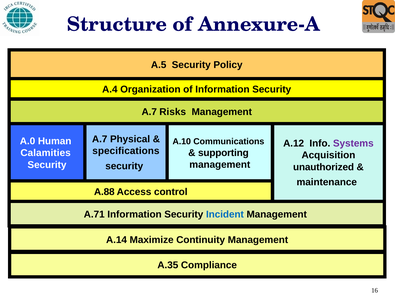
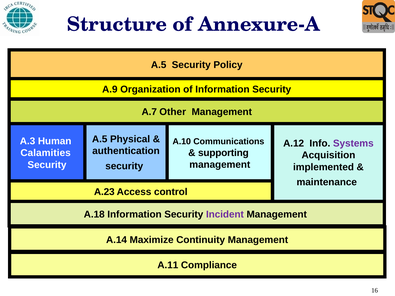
A.4: A.4 -> A.9
Risks: Risks -> Other
A.7 at (100, 139): A.7 -> A.5
A.0: A.0 -> A.3
specifications: specifications -> authentication
unauthorized: unauthorized -> implemented
A.88: A.88 -> A.23
A.71: A.71 -> A.18
Incident colour: blue -> purple
A.35: A.35 -> A.11
